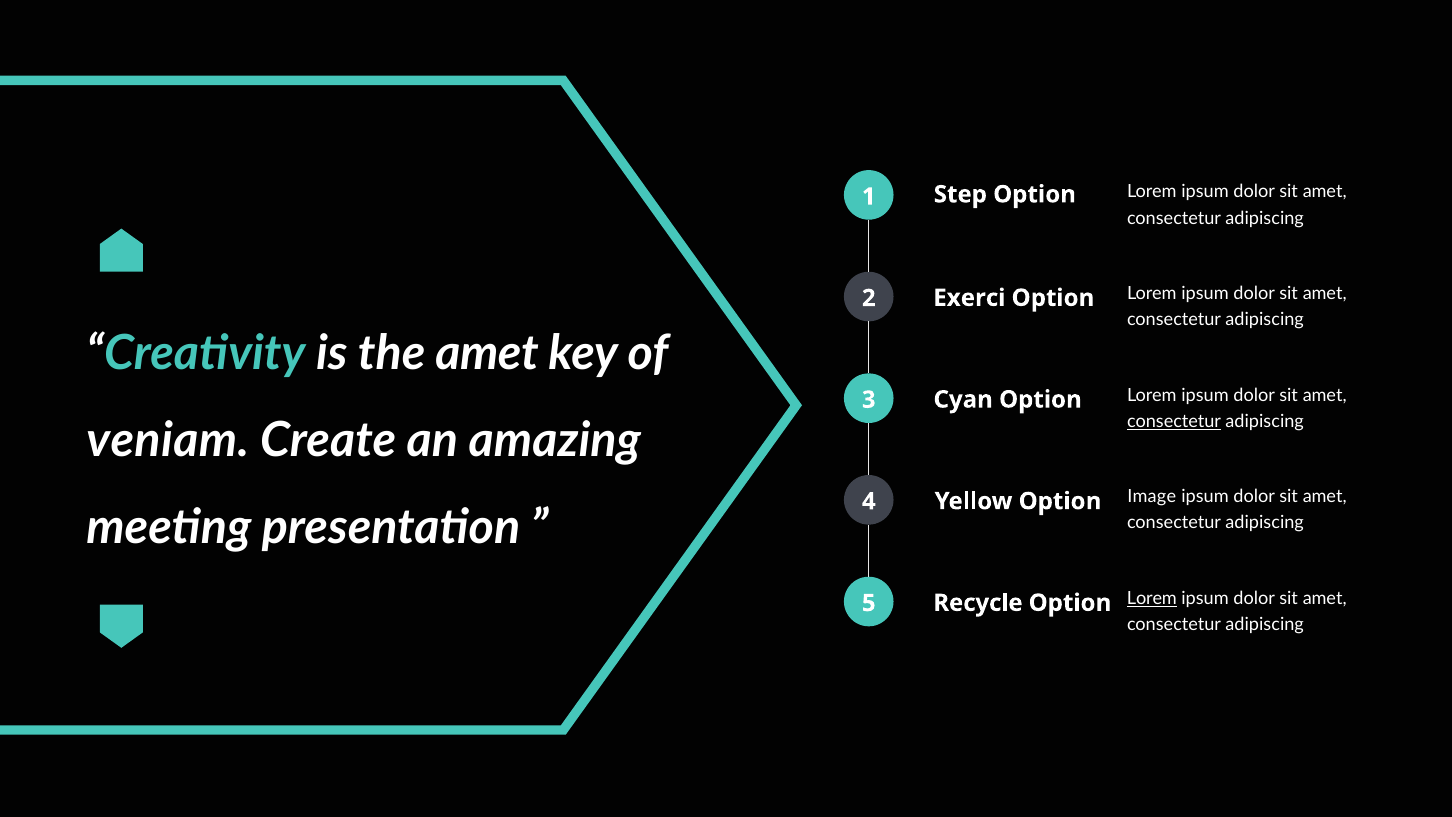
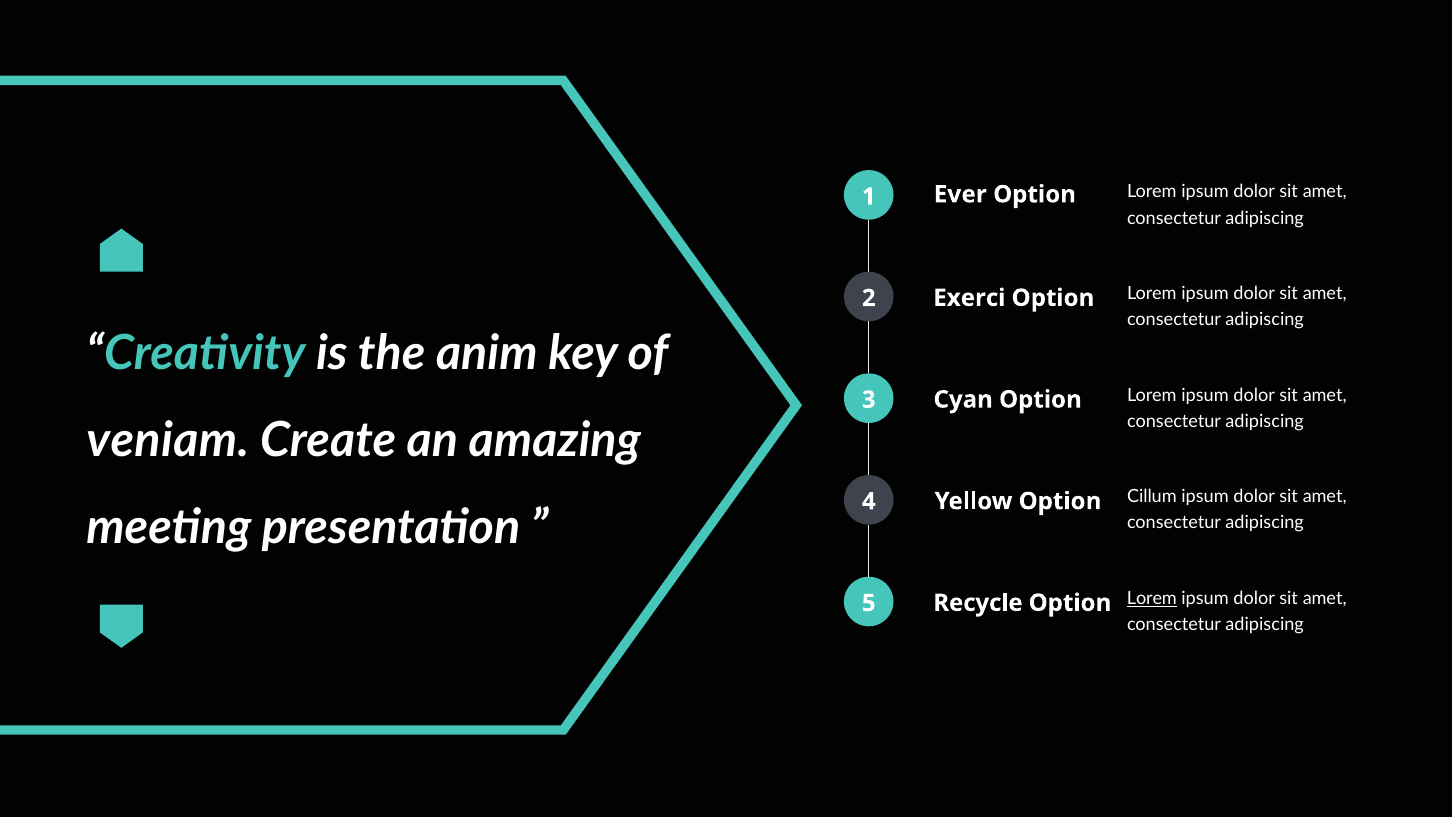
Step: Step -> Ever
the amet: amet -> anim
consectetur at (1174, 421) underline: present -> none
Image: Image -> Cillum
